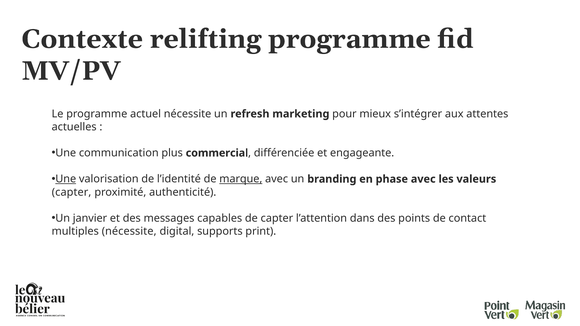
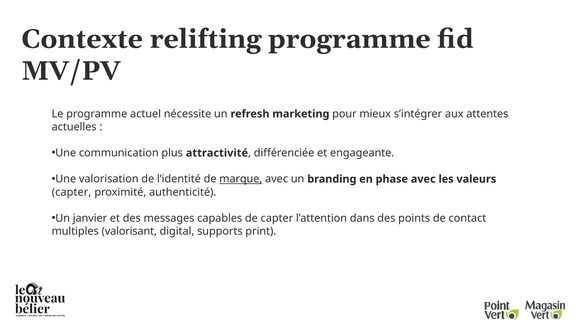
commercial: commercial -> attractivité
Une at (66, 179) underline: present -> none
multiples nécessite: nécessite -> valorisant
